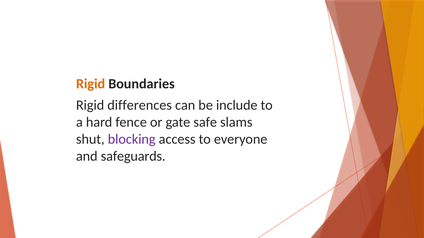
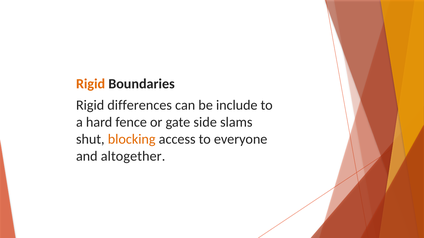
safe: safe -> side
blocking colour: purple -> orange
safeguards: safeguards -> altogether
